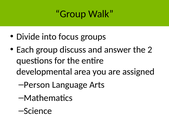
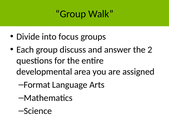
Person: Person -> Format
